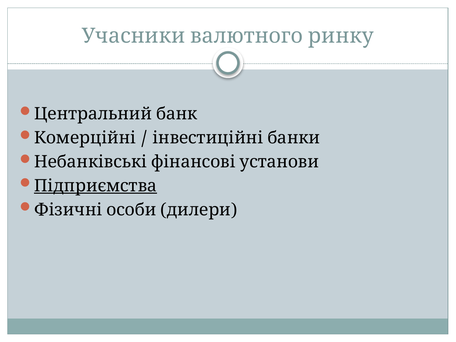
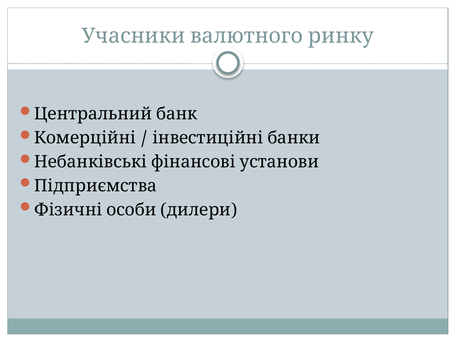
Підприємства underline: present -> none
